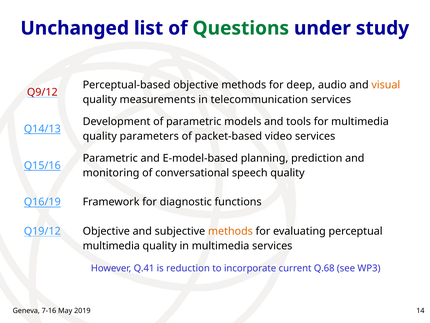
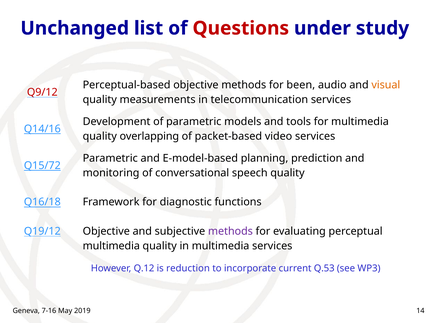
Questions colour: green -> red
deep: deep -> been
Q14/13: Q14/13 -> Q14/16
parameters: parameters -> overlapping
Q15/16: Q15/16 -> Q15/72
Q16/19: Q16/19 -> Q16/18
methods at (230, 231) colour: orange -> purple
Q.41: Q.41 -> Q.12
Q.68: Q.68 -> Q.53
